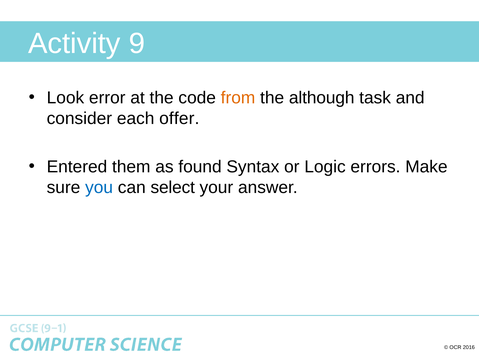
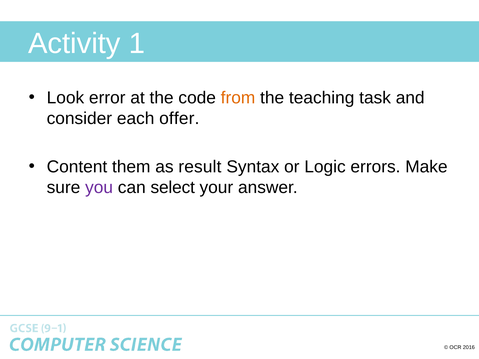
9: 9 -> 1
although: although -> teaching
Entered: Entered -> Content
found: found -> result
you colour: blue -> purple
